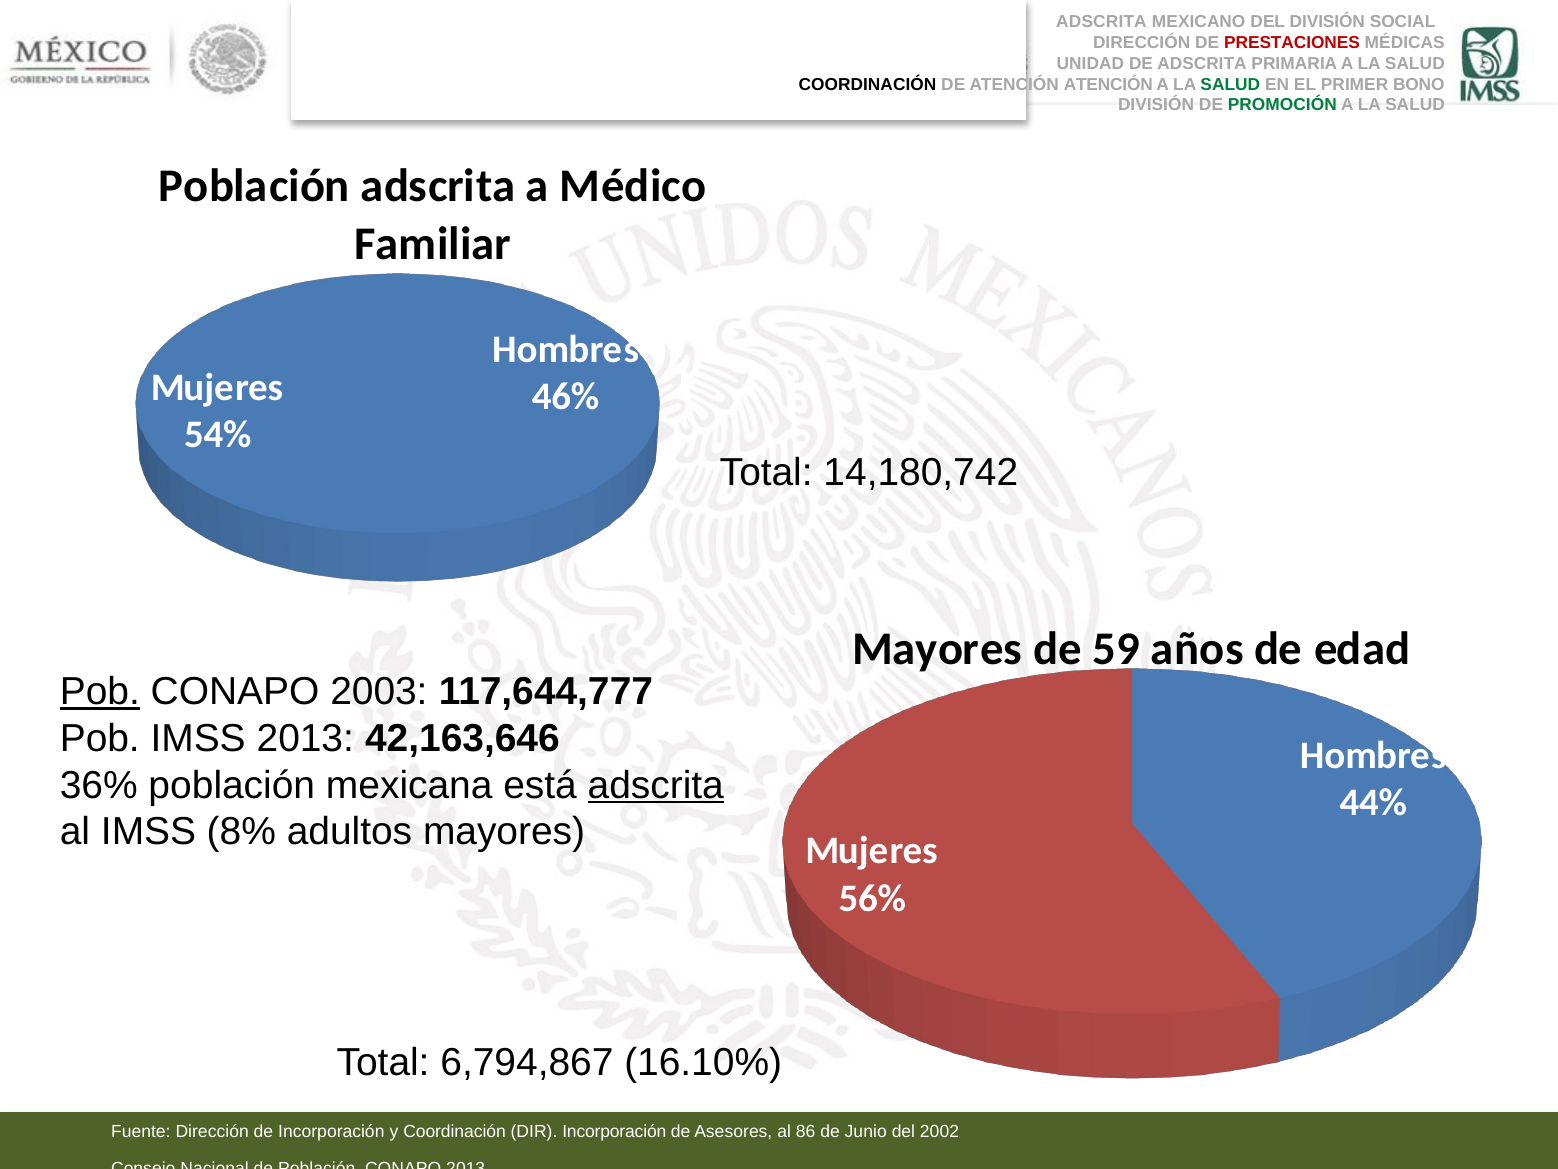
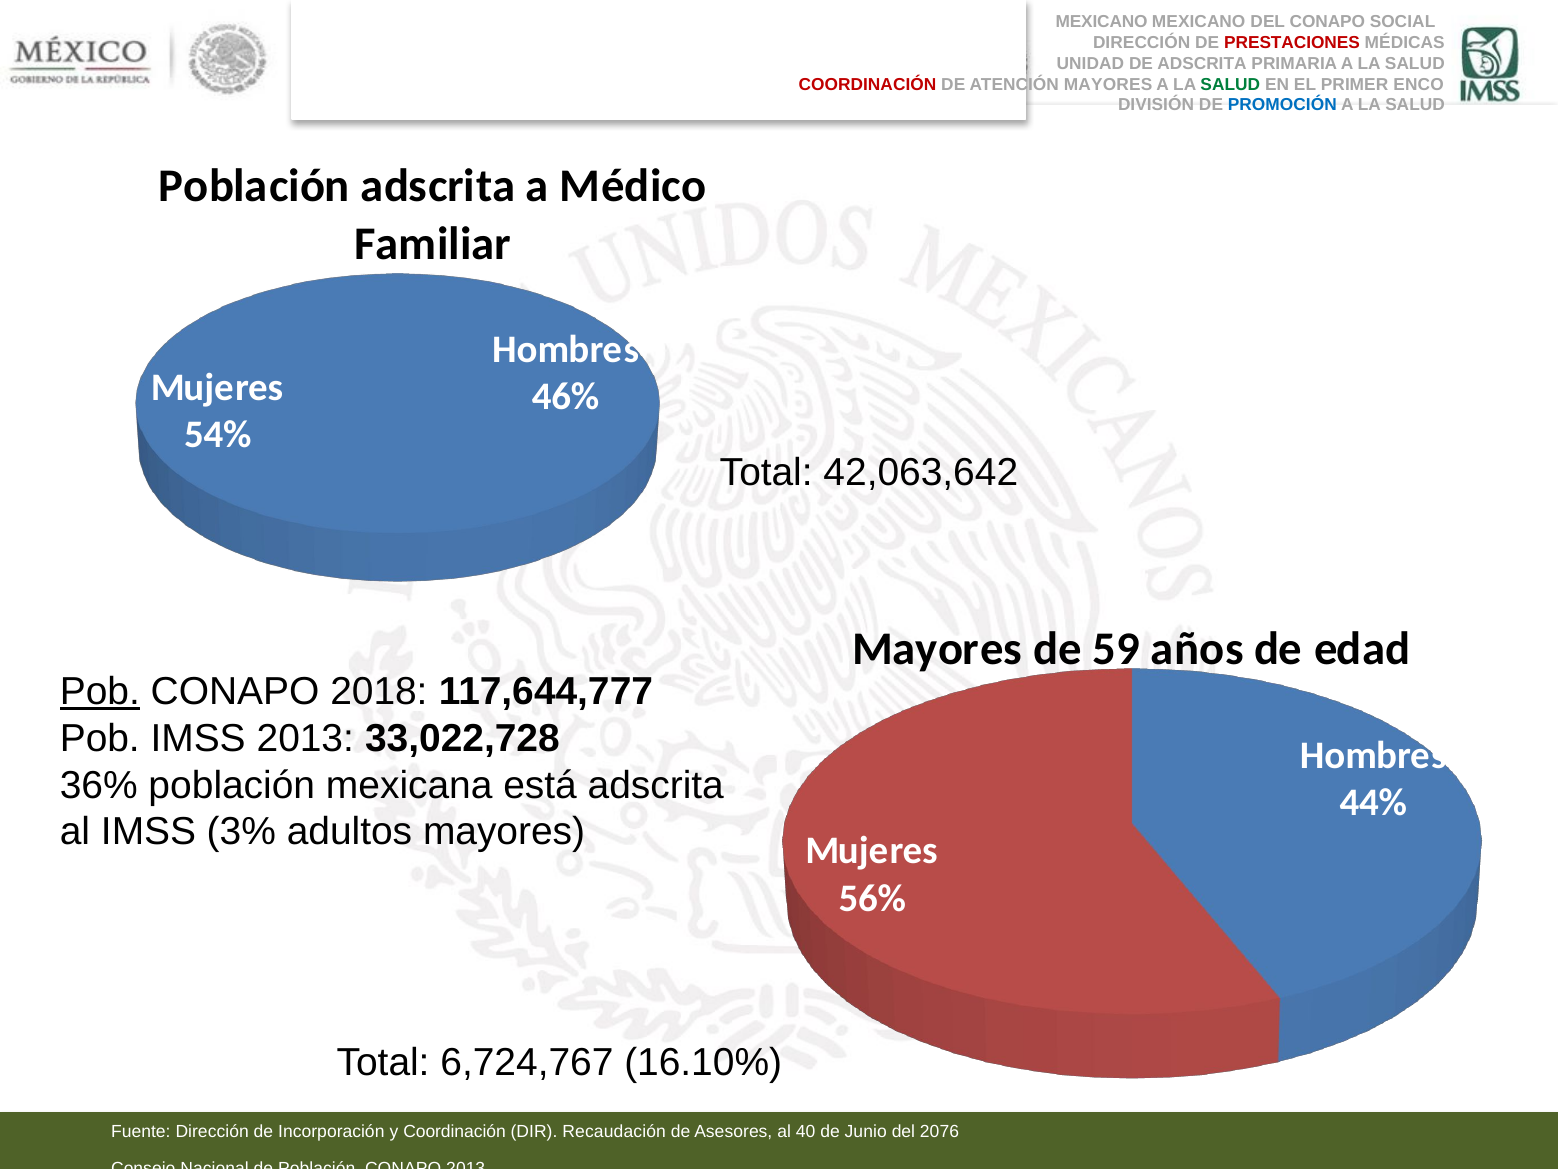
ADSCRITA at (1101, 22): ADSCRITA -> MEXICANO
DEL DIVISIÓN: DIVISIÓN -> CONAPO
COORDINACIÓN at (867, 84) colour: black -> red
ATENCIÓN ATENCIÓN: ATENCIÓN -> MAYORES
BONO: BONO -> ENCO
PROMOCIÓN colour: green -> blue
14,180,742: 14,180,742 -> 42,063,642
2003: 2003 -> 2018
42,163,646: 42,163,646 -> 33,022,728
adscrita at (656, 785) underline: present -> none
8%: 8% -> 3%
6,794,867: 6,794,867 -> 6,724,767
DIR Incorporación: Incorporación -> Recaudación
86: 86 -> 40
2002: 2002 -> 2076
